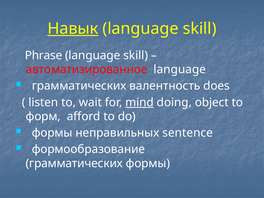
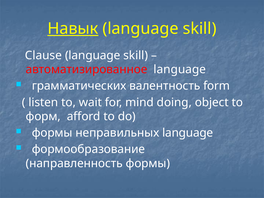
Phrase: Phrase -> Clause
does: does -> form
mind underline: present -> none
неправильных sentence: sentence -> language
грамматических at (74, 163): грамматических -> направленность
